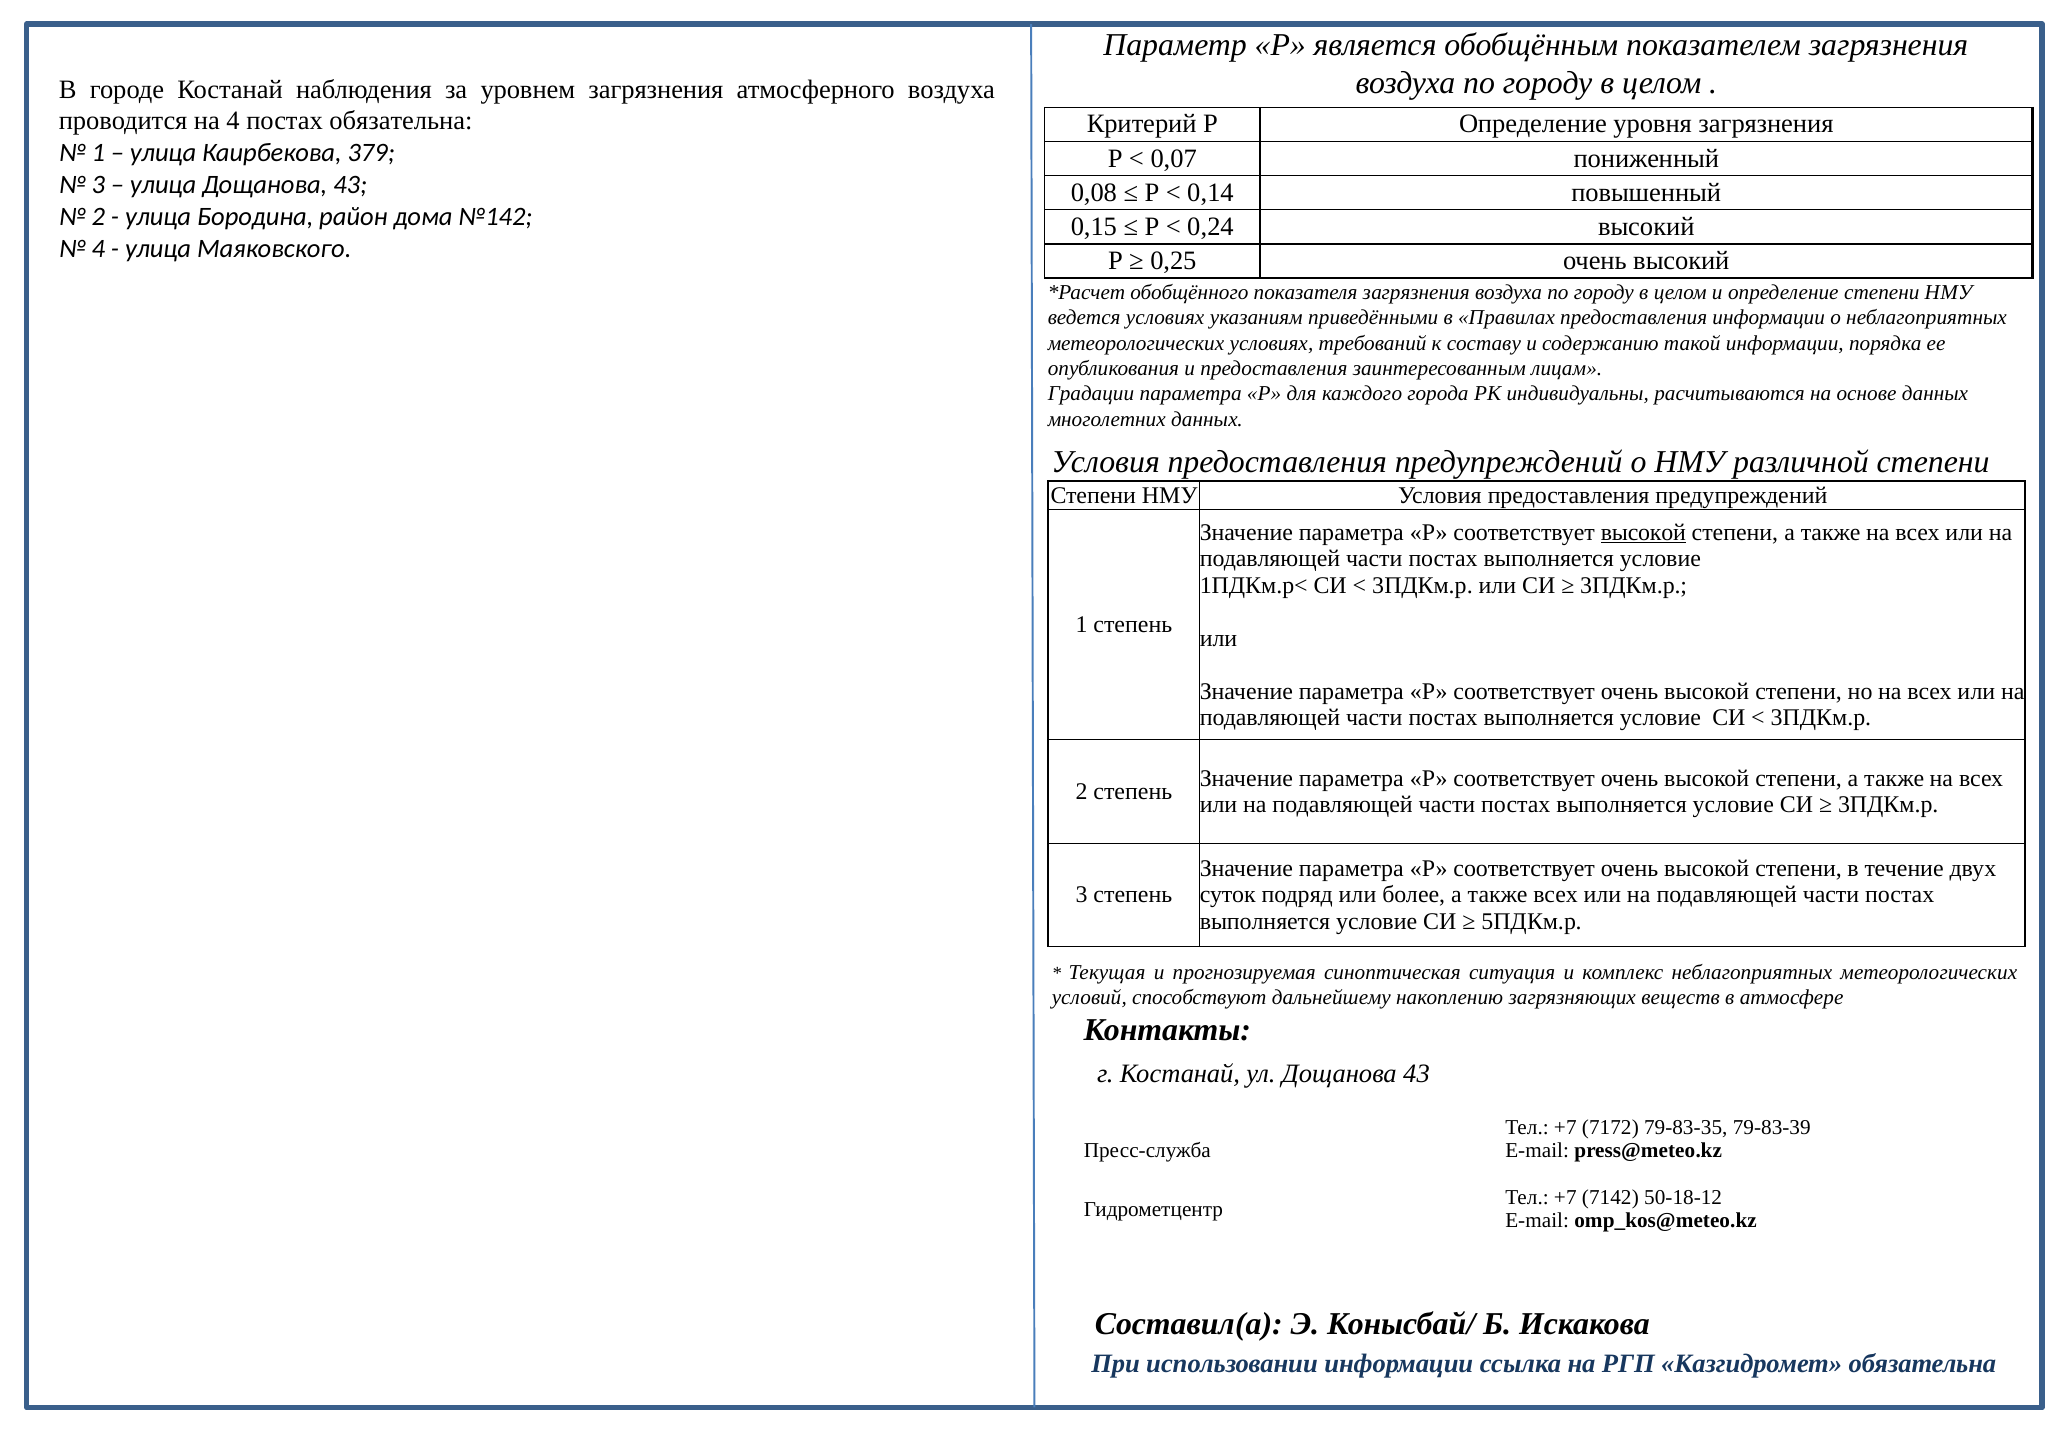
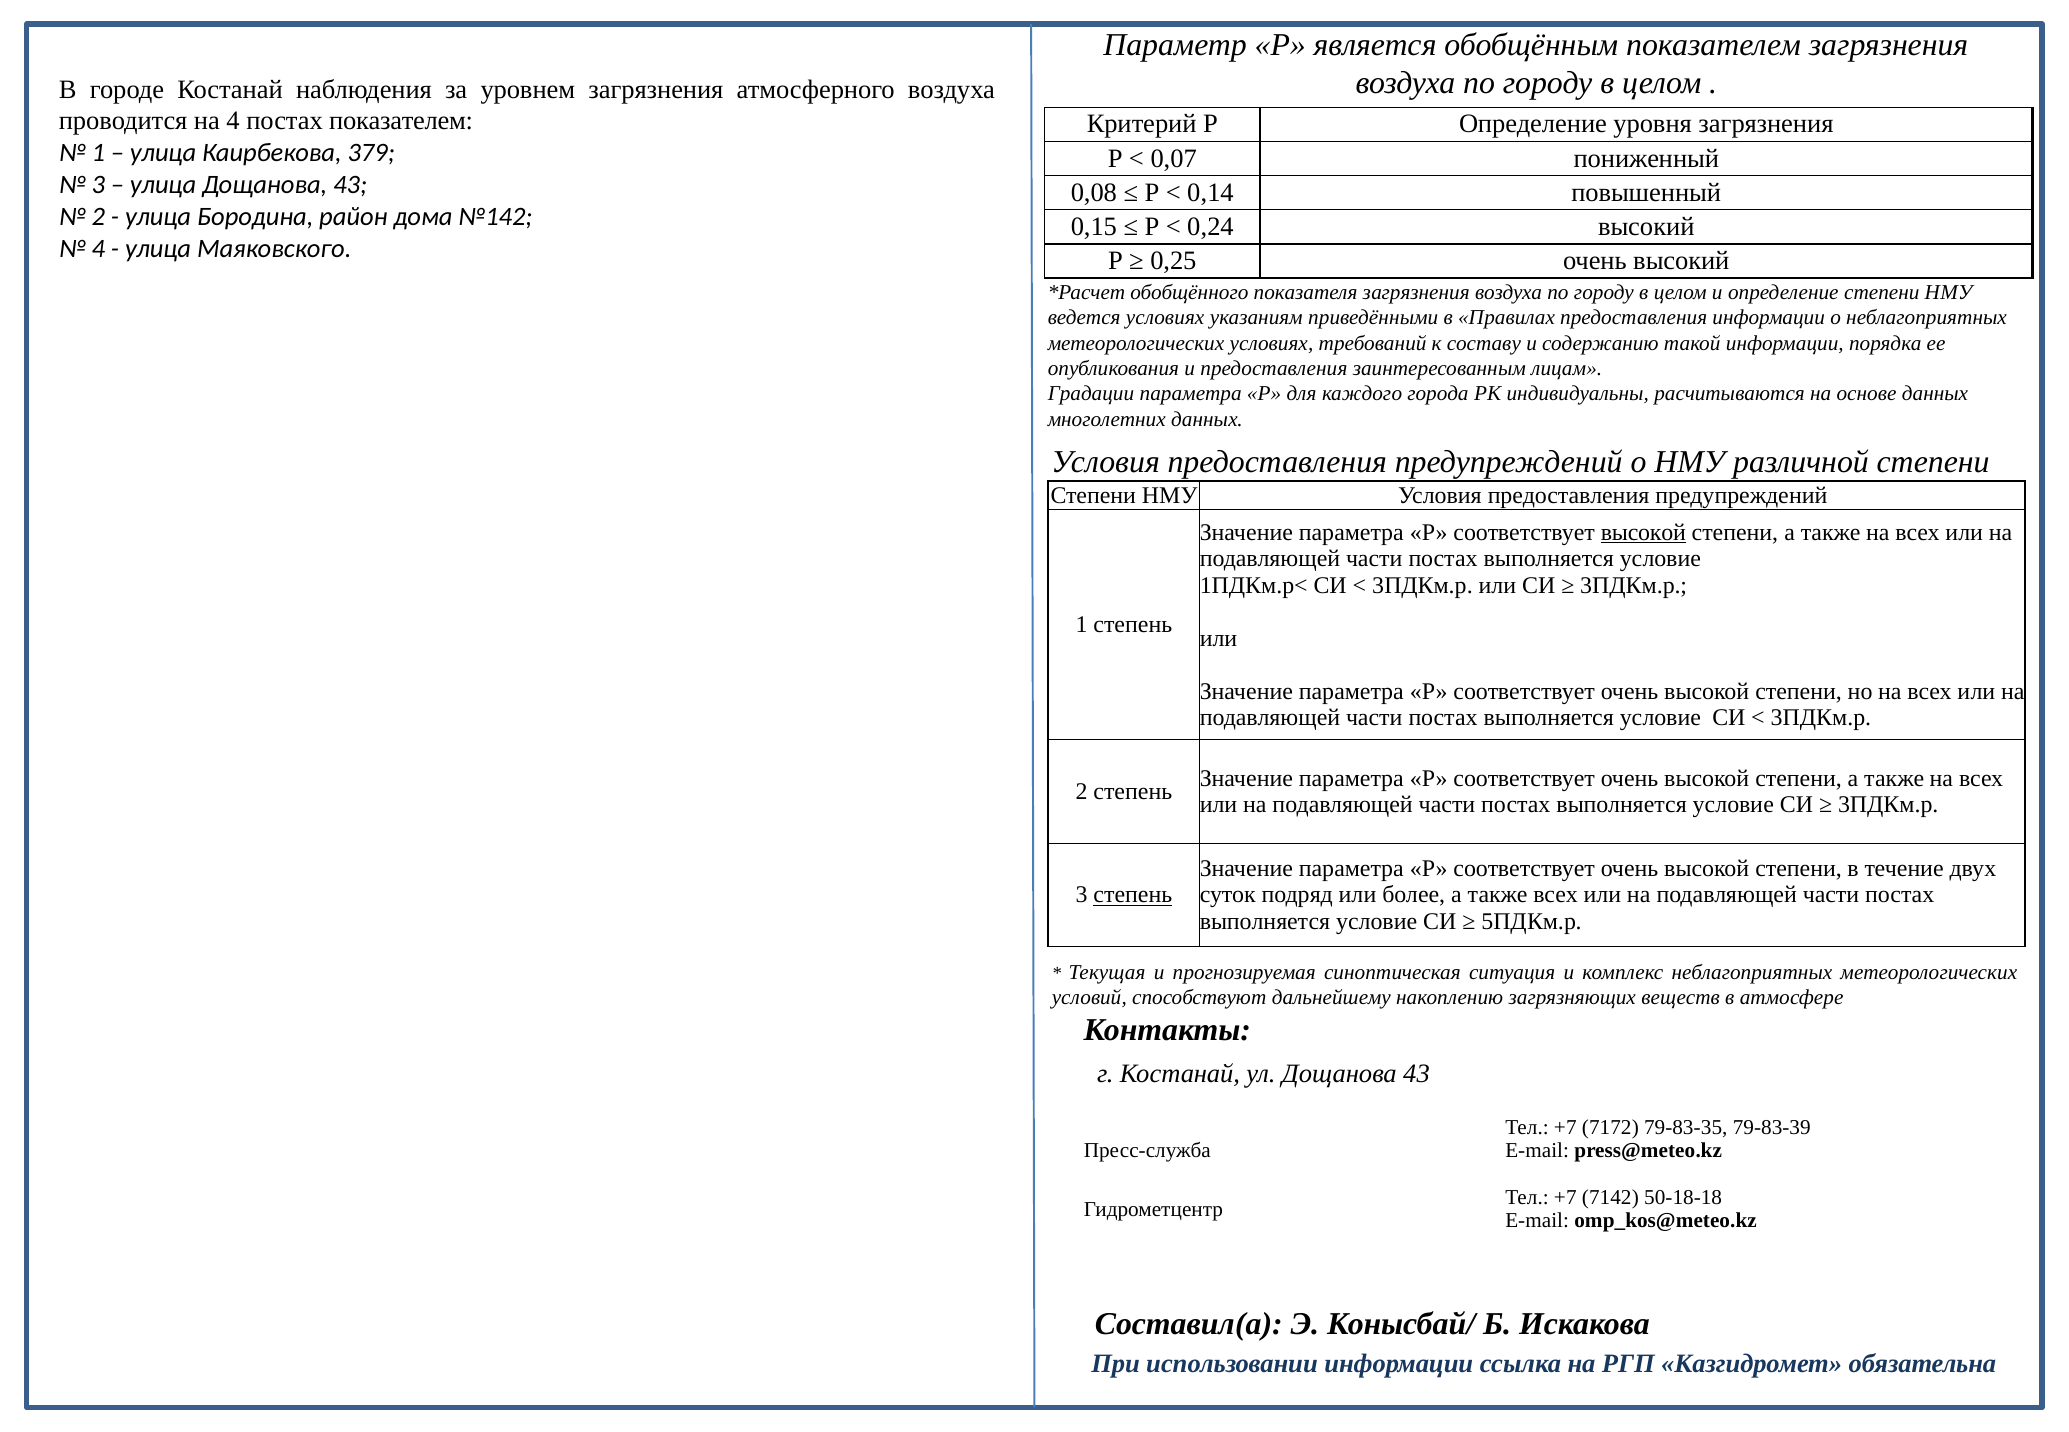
постах обязательна: обязательна -> показателем
степень at (1133, 895) underline: none -> present
50-18-12: 50-18-12 -> 50-18-18
